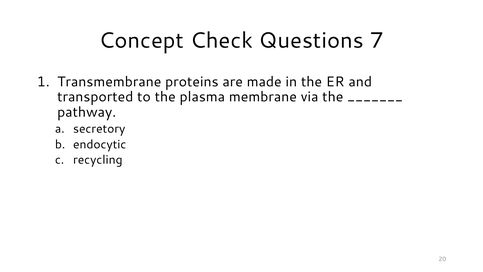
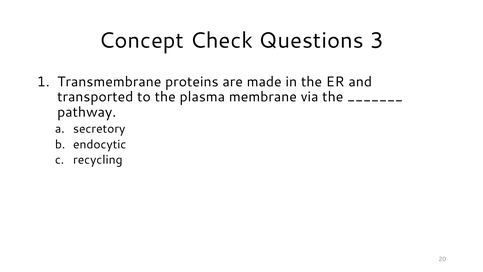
7: 7 -> 3
